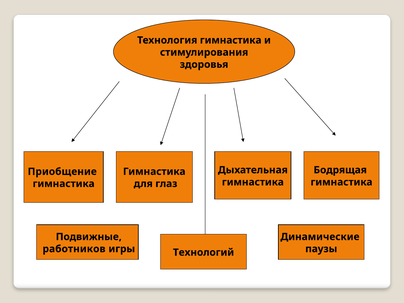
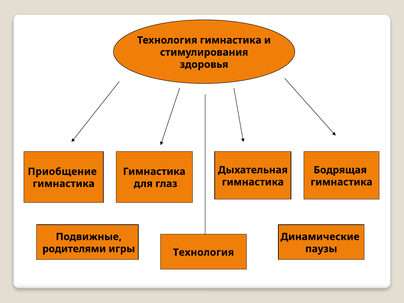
работников: работников -> родителями
Технологий at (204, 252): Технологий -> Технология
